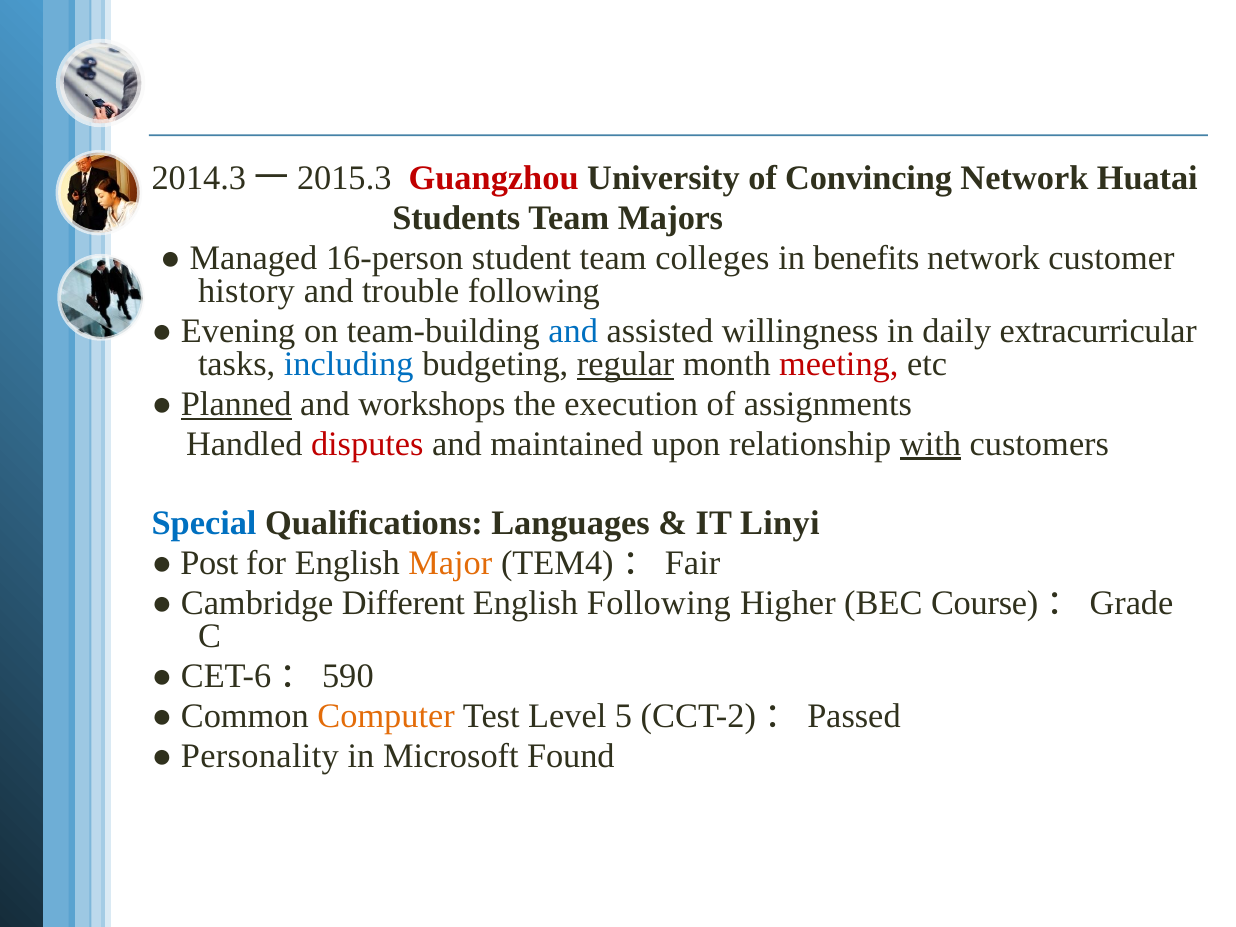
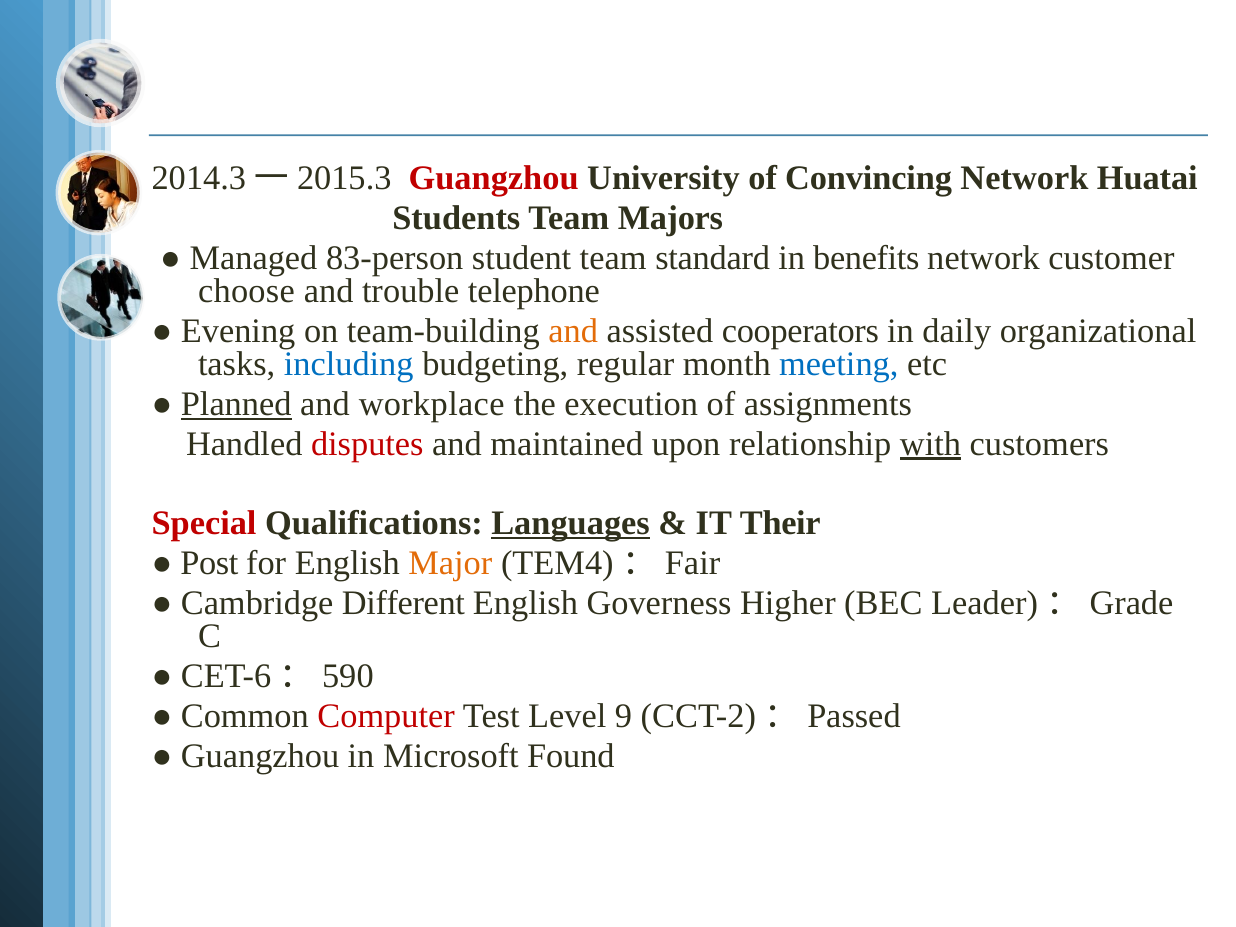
16-person: 16-person -> 83-person
colleges: colleges -> standard
history: history -> choose
trouble following: following -> telephone
and at (573, 331) colour: blue -> orange
willingness: willingness -> cooperators
extracurricular: extracurricular -> organizational
regular underline: present -> none
meeting colour: red -> blue
workshops: workshops -> workplace
Special colour: blue -> red
Languages underline: none -> present
Linyi: Linyi -> Their
English Following: Following -> Governess
Course: Course -> Leader
Computer colour: orange -> red
5: 5 -> 9
Personality at (260, 756): Personality -> Guangzhou
